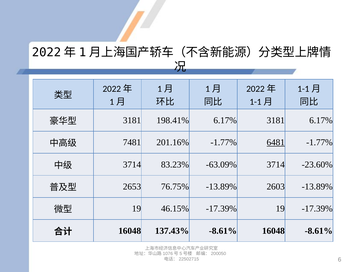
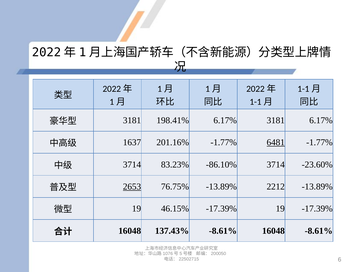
7481: 7481 -> 1637
-63.09%: -63.09% -> -86.10%
2653 underline: none -> present
2603: 2603 -> 2212
